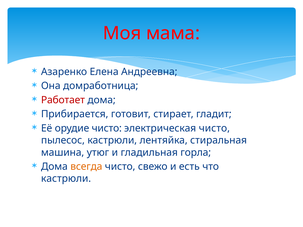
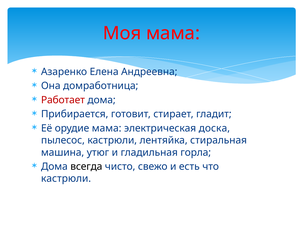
орудие чисто: чисто -> мама
электрическая чисто: чисто -> доска
всегда colour: orange -> black
